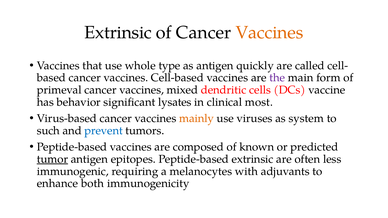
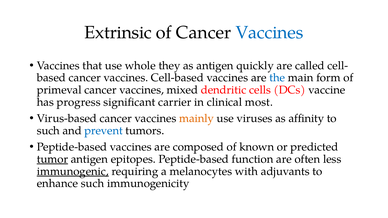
Vaccines at (269, 33) colour: orange -> blue
type: type -> they
the colour: purple -> blue
behavior: behavior -> progress
lysates: lysates -> carrier
system: system -> affinity
Peptide-based extrinsic: extrinsic -> function
immunogenic underline: none -> present
enhance both: both -> such
